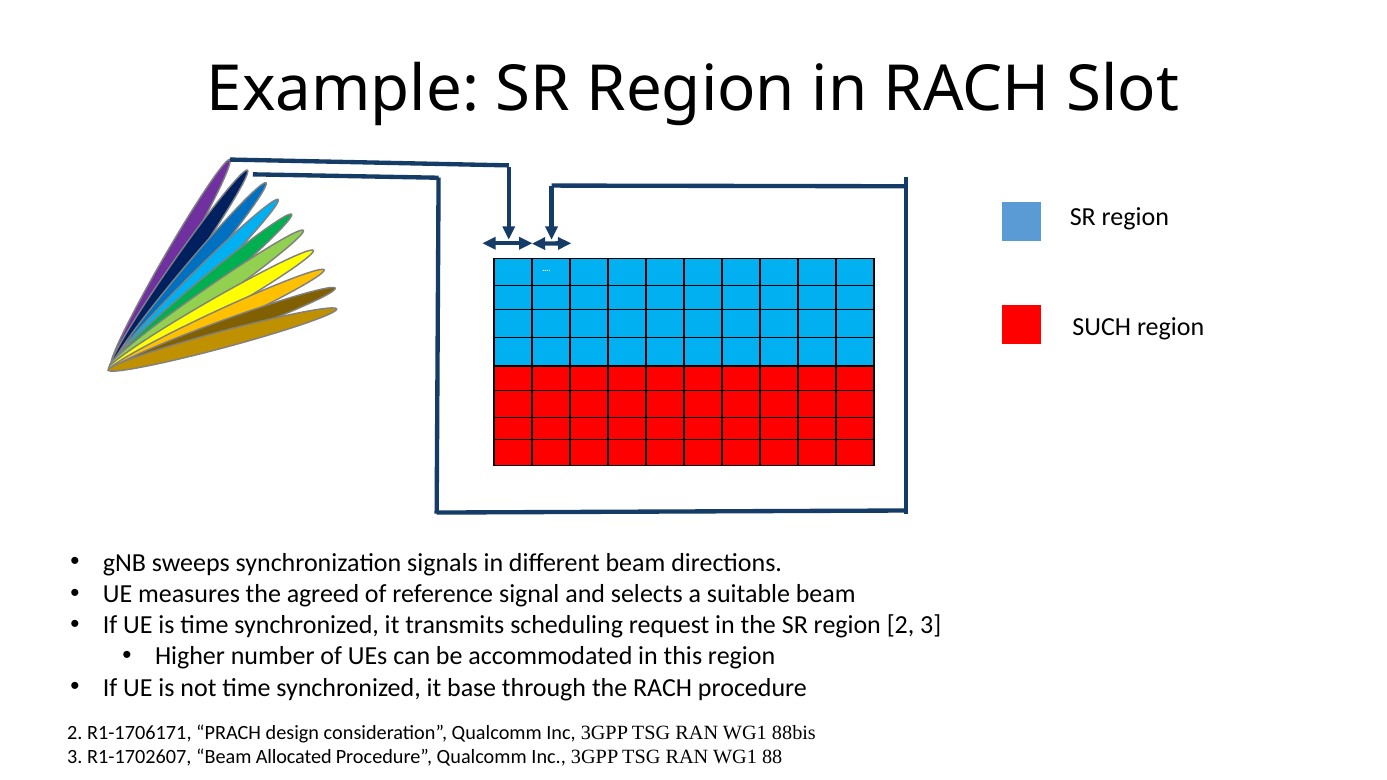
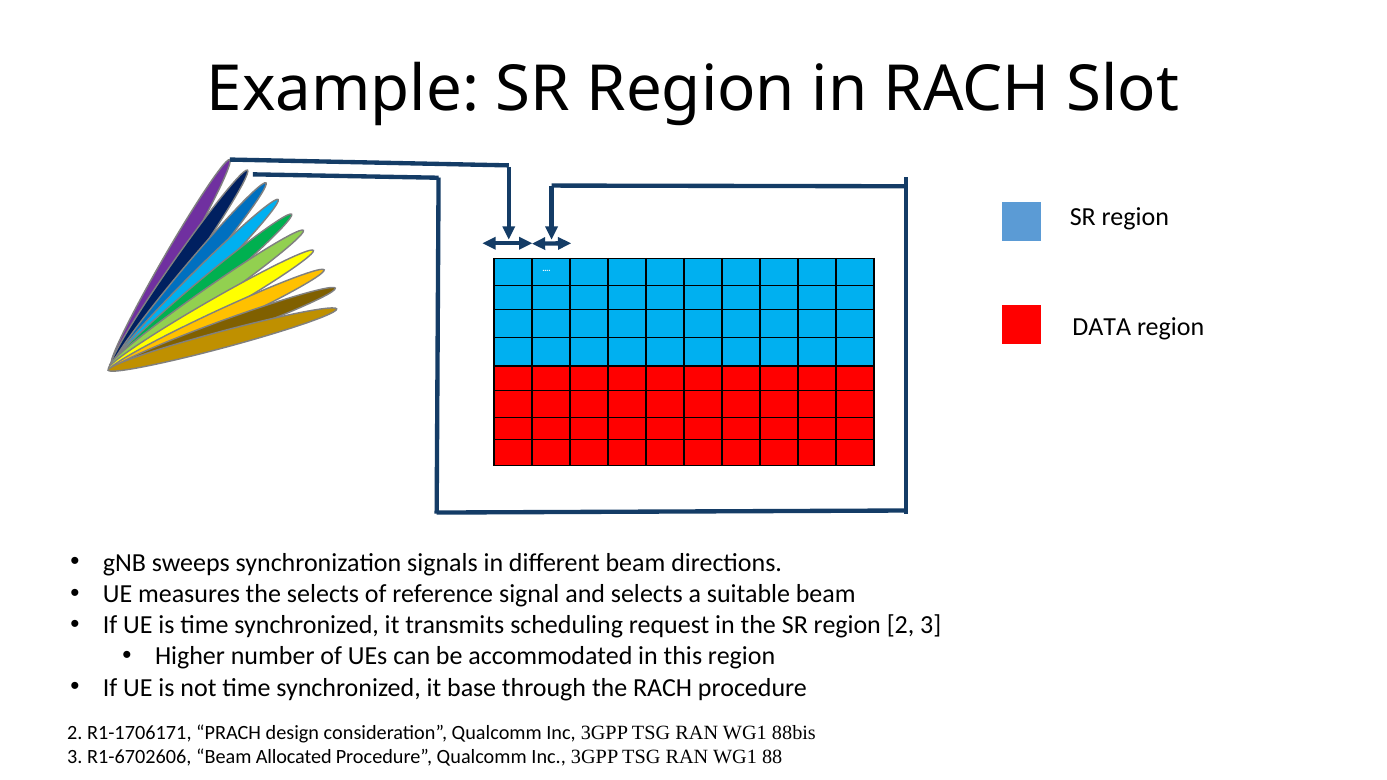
SUCH: SUCH -> DATA
the agreed: agreed -> selects
R1-1702607: R1-1702607 -> R1-6702606
